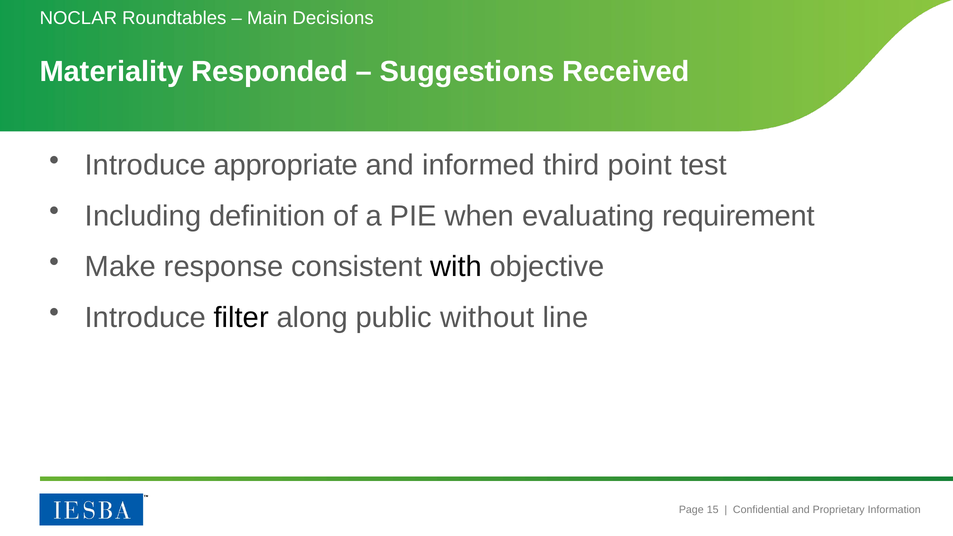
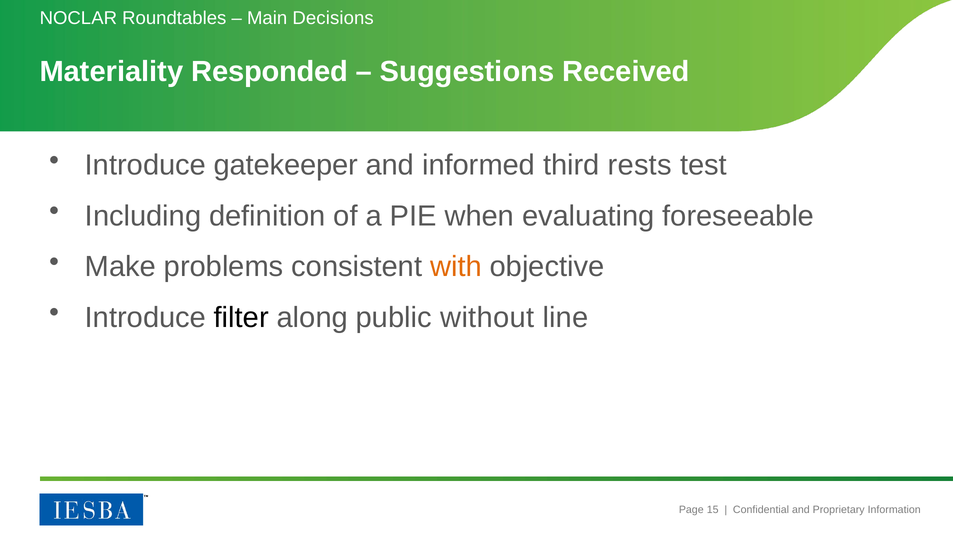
appropriate: appropriate -> gatekeeper
point: point -> rests
requirement: requirement -> foreseeable
response: response -> problems
with colour: black -> orange
